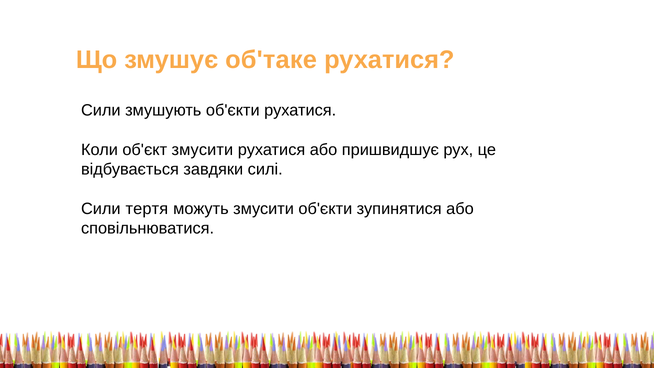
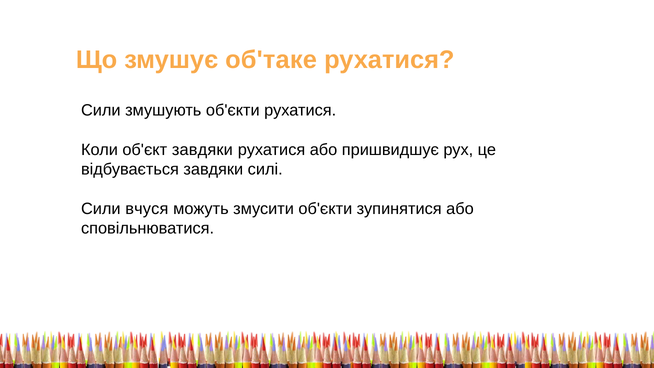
об'єкт змусити: змусити -> завдяки
тертя: тертя -> вчуся
